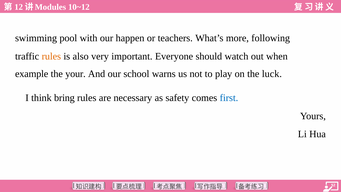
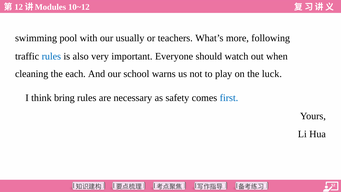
happen: happen -> usually
rules at (51, 56) colour: orange -> blue
example: example -> cleaning
your: your -> each
